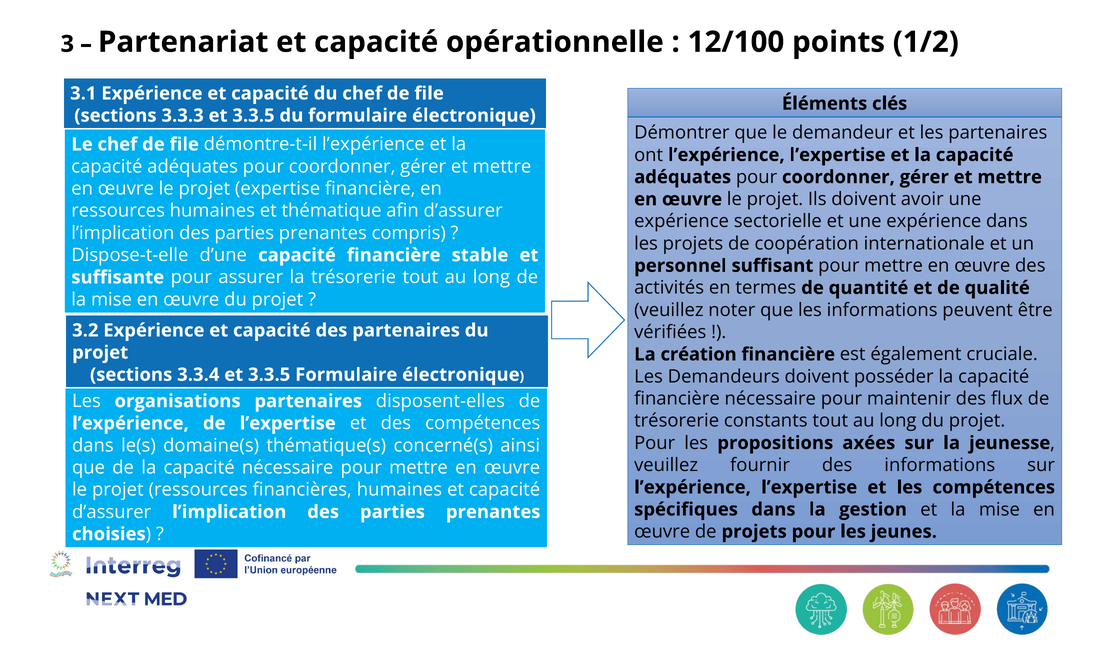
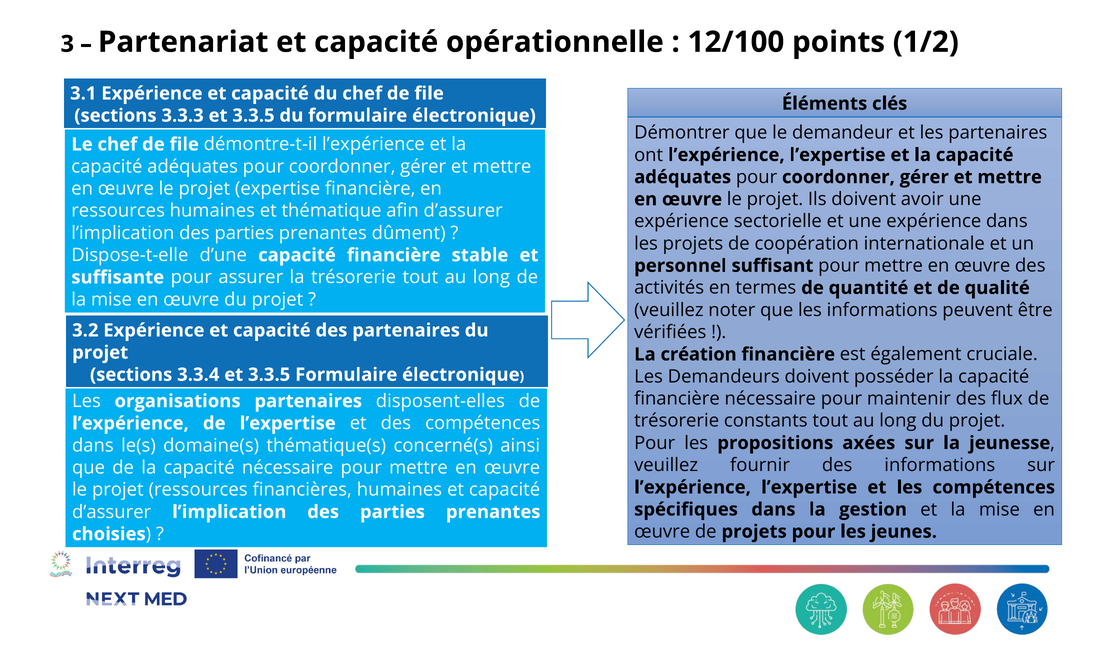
compris: compris -> dûment
